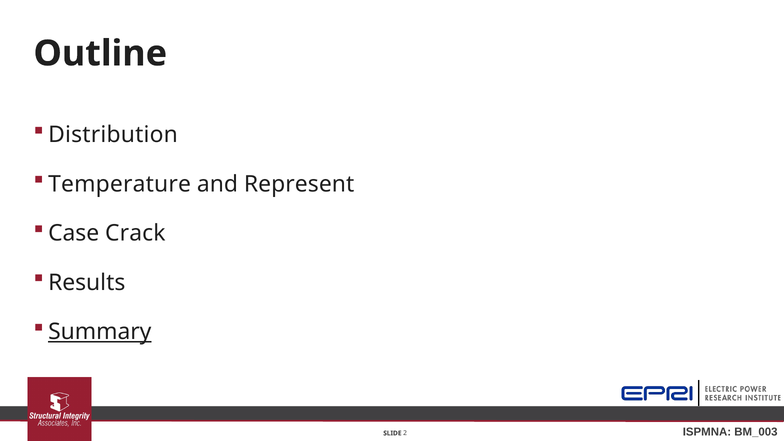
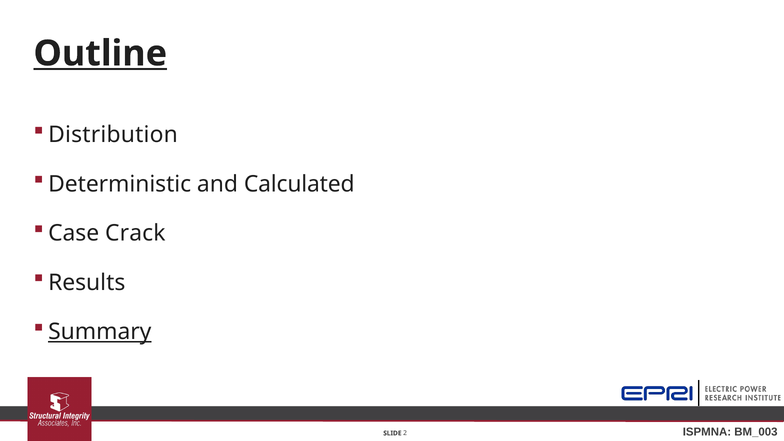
Outline underline: none -> present
Temperature: Temperature -> Deterministic
Represent: Represent -> Calculated
